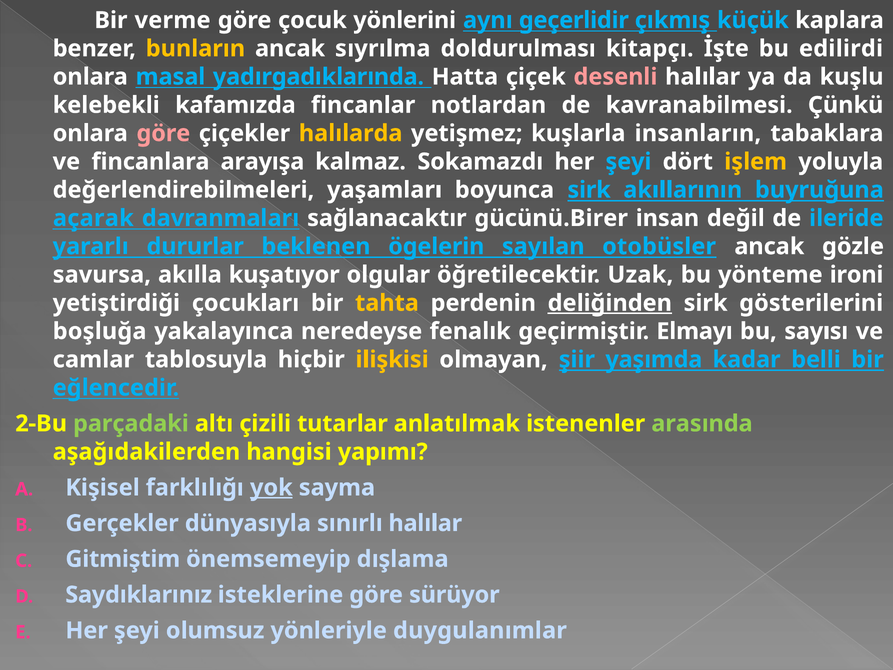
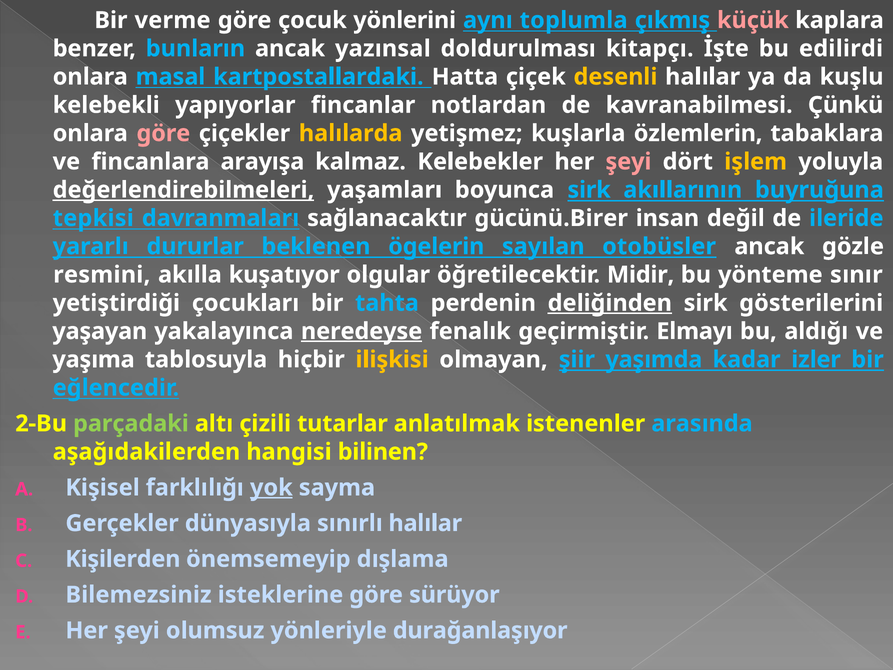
geçerlidir: geçerlidir -> toplumla
küçük colour: light blue -> pink
bunların colour: yellow -> light blue
sıyrılma: sıyrılma -> yazınsal
yadırgadıklarında: yadırgadıklarında -> kartpostallardaki
desenli colour: pink -> yellow
kafamızda: kafamızda -> yapıyorlar
insanların: insanların -> özlemlerin
Sokamazdı: Sokamazdı -> Kelebekler
şeyi at (628, 162) colour: light blue -> pink
değerlendirebilmeleri underline: none -> present
açarak: açarak -> tepkisi
savursa: savursa -> resmini
Uzak: Uzak -> Midir
ironi: ironi -> sınır
tahta colour: yellow -> light blue
boşluğa: boşluğa -> yaşayan
neredeyse underline: none -> present
sayısı: sayısı -> aldığı
camlar: camlar -> yaşıma
belli: belli -> izler
arasında colour: light green -> light blue
yapımı: yapımı -> bilinen
Gitmiştim: Gitmiştim -> Kişilerden
Saydıklarınız: Saydıklarınız -> Bilemezsiniz
duygulanımlar: duygulanımlar -> durağanlaşıyor
